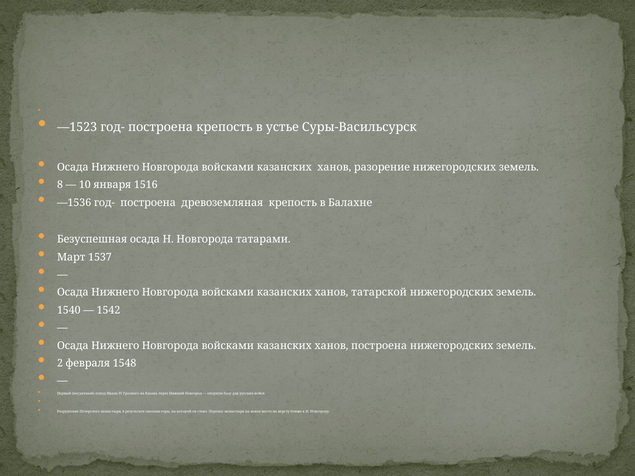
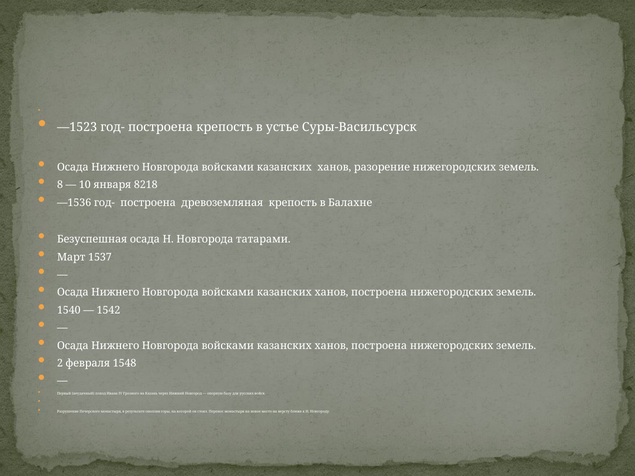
1516: 1516 -> 8218
татарской at (379, 293): татарской -> построена
